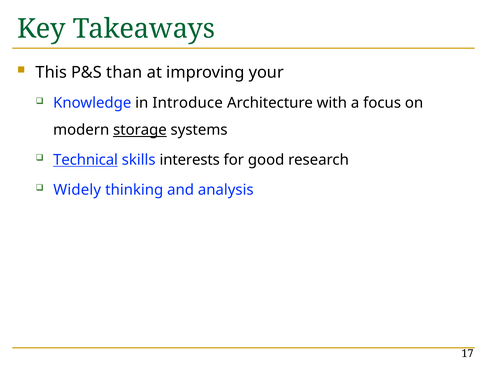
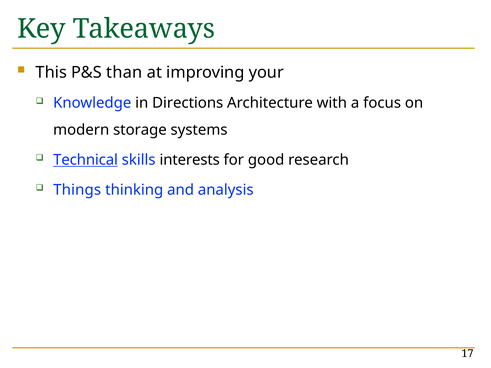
Introduce: Introduce -> Directions
storage underline: present -> none
Widely: Widely -> Things
